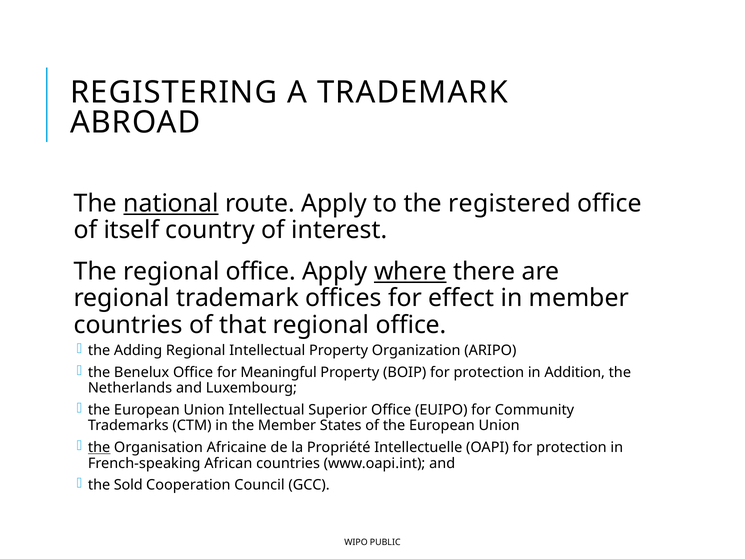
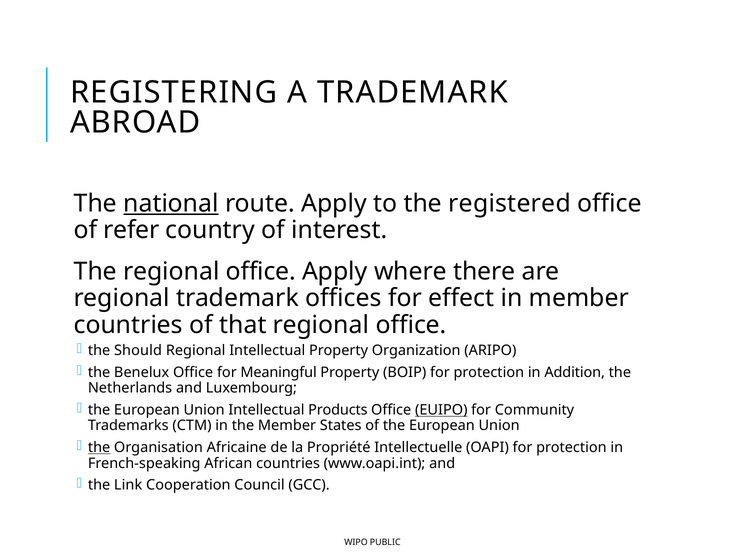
itself: itself -> refer
where underline: present -> none
Adding: Adding -> Should
Superior: Superior -> Products
EUIPO underline: none -> present
Sold: Sold -> Link
